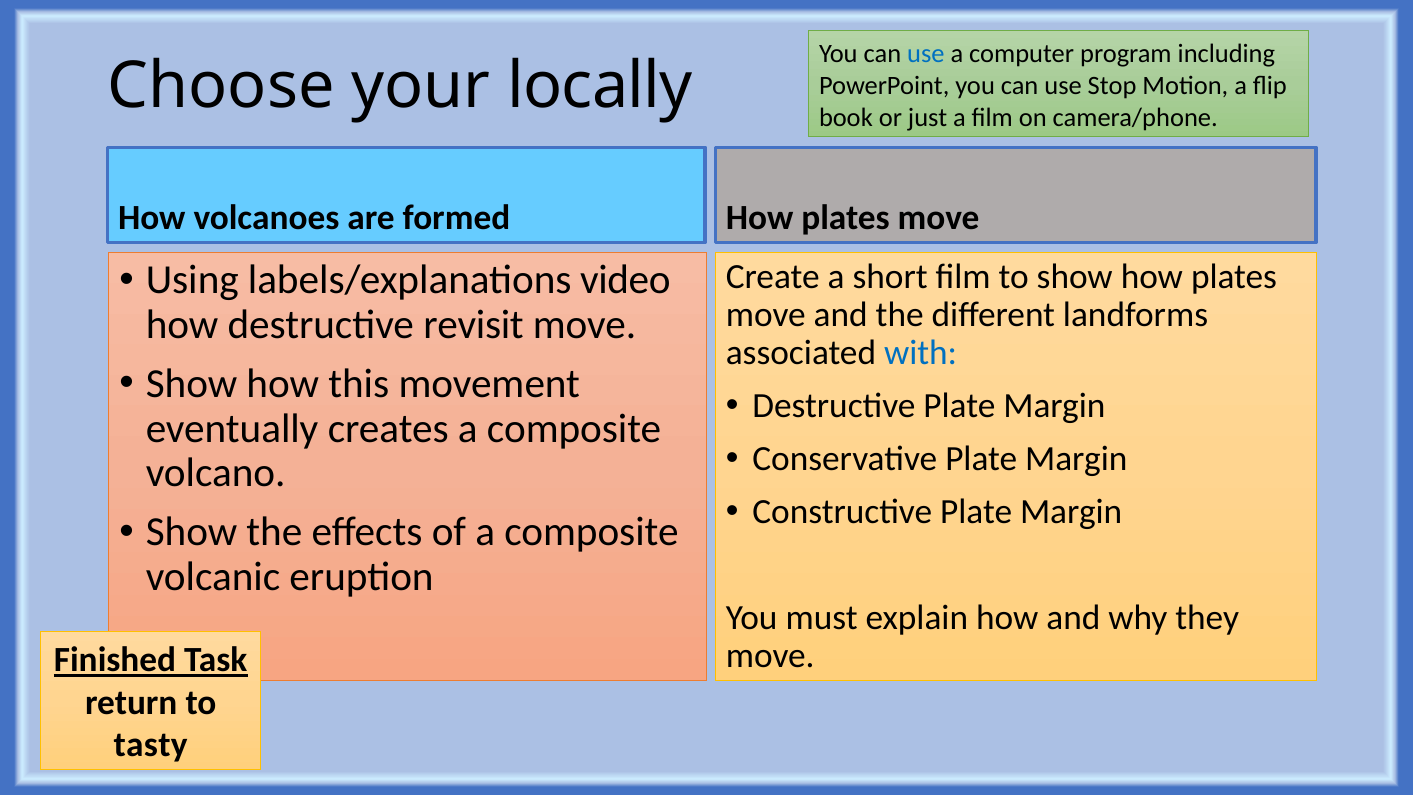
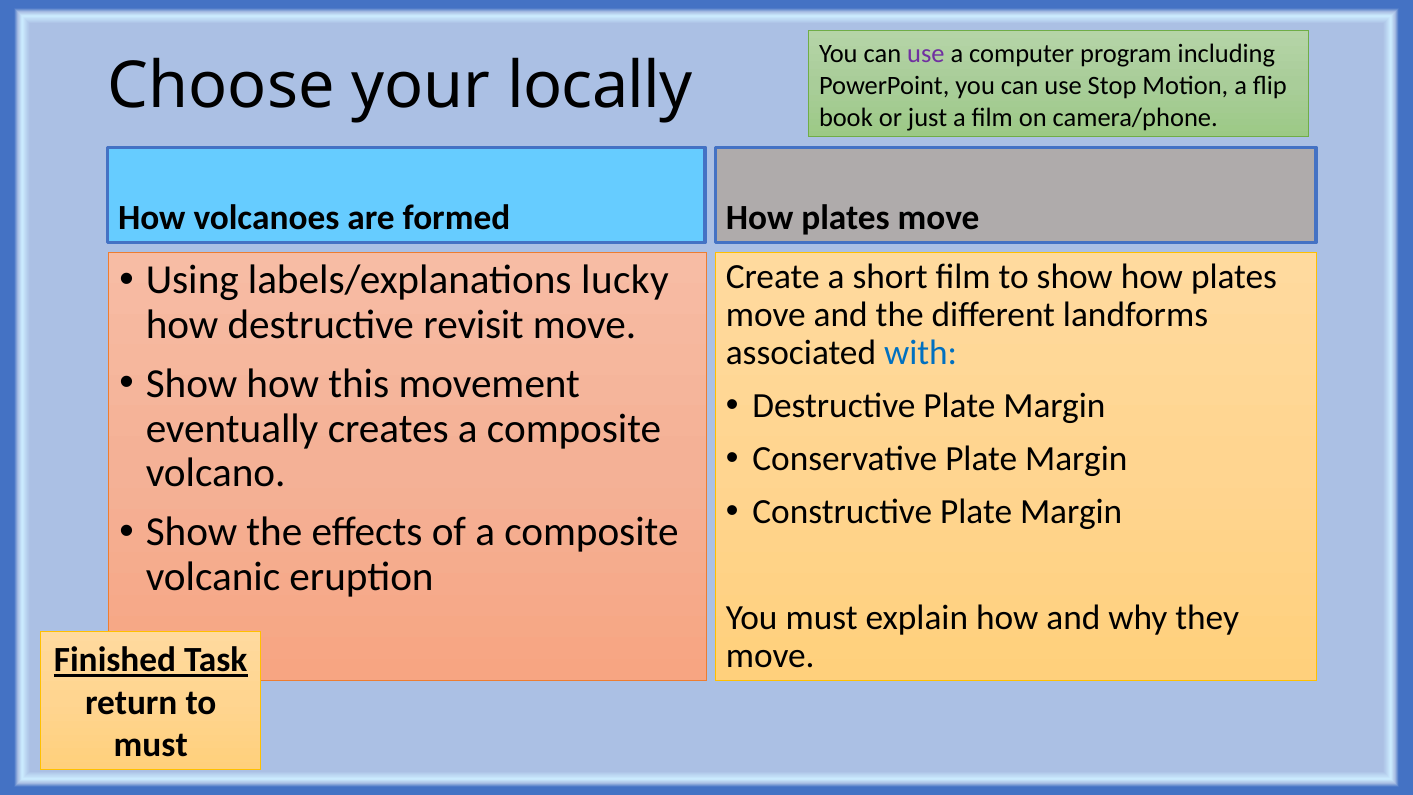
use at (926, 54) colour: blue -> purple
video: video -> lucky
tasty at (151, 745): tasty -> must
